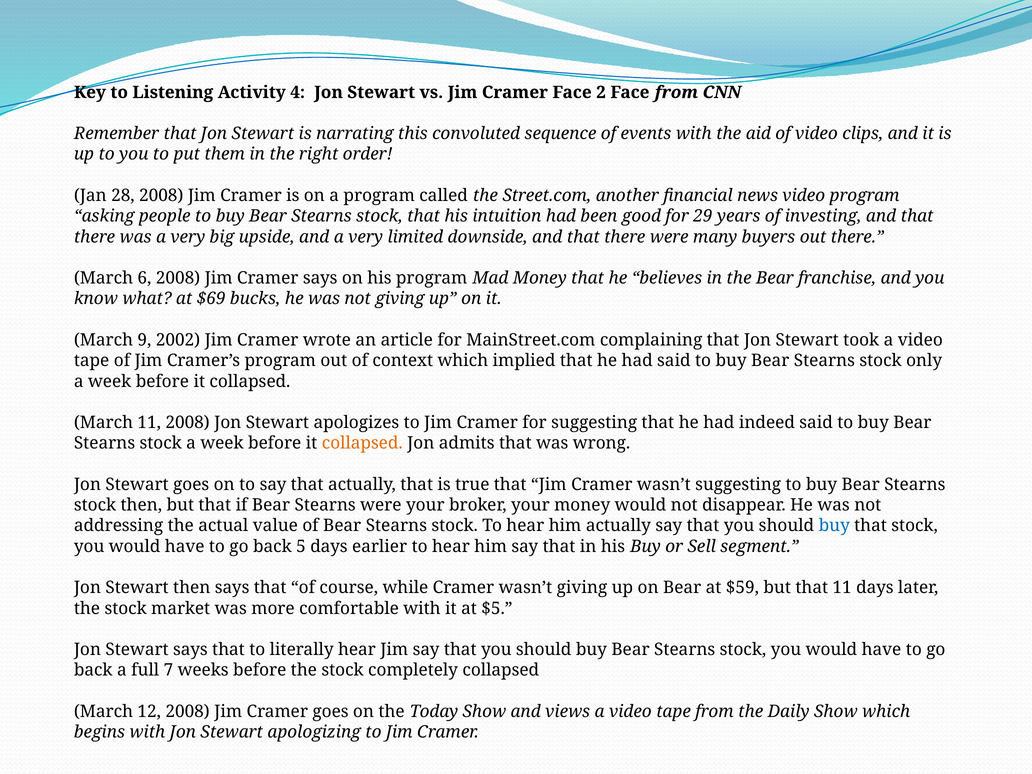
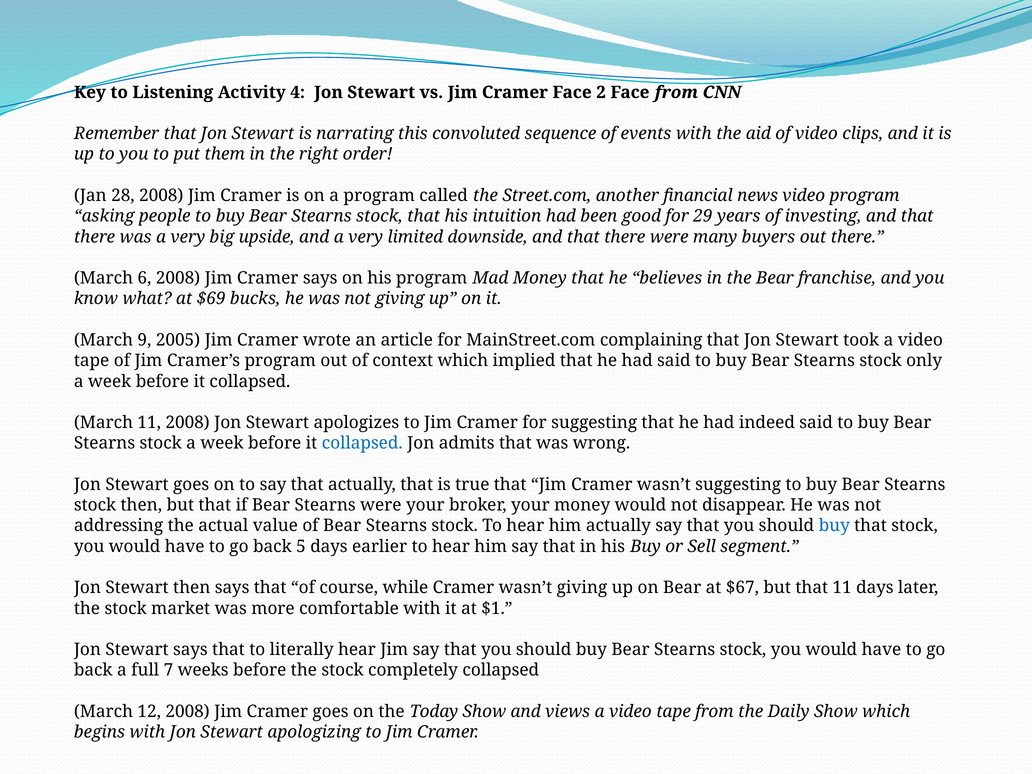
2002: 2002 -> 2005
collapsed at (362, 443) colour: orange -> blue
$59: $59 -> $67
$5: $5 -> $1
